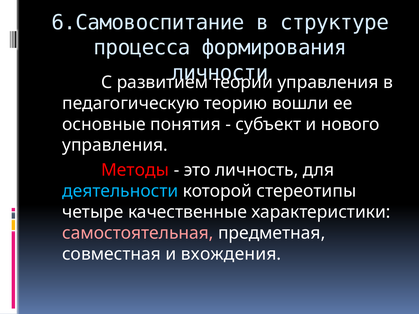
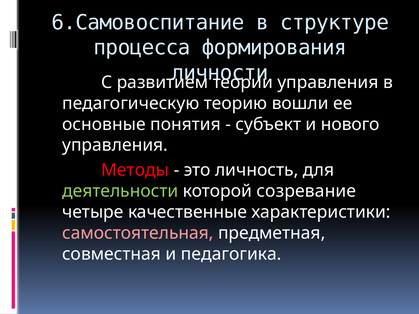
деятельности colour: light blue -> light green
стереотипы: стереотипы -> созревание
вхождения: вхождения -> педагогика
